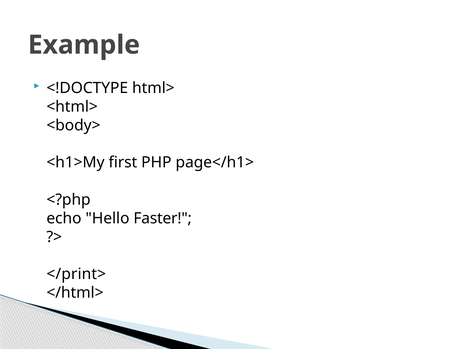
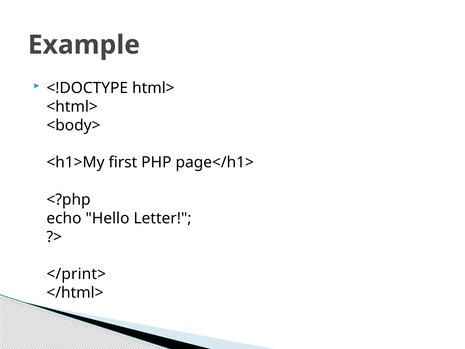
Faster: Faster -> Letter
